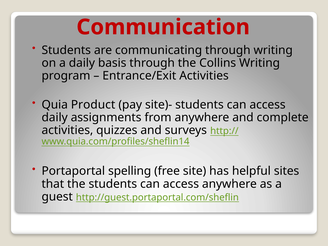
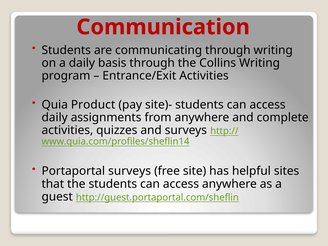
Portaportal spelling: spelling -> surveys
